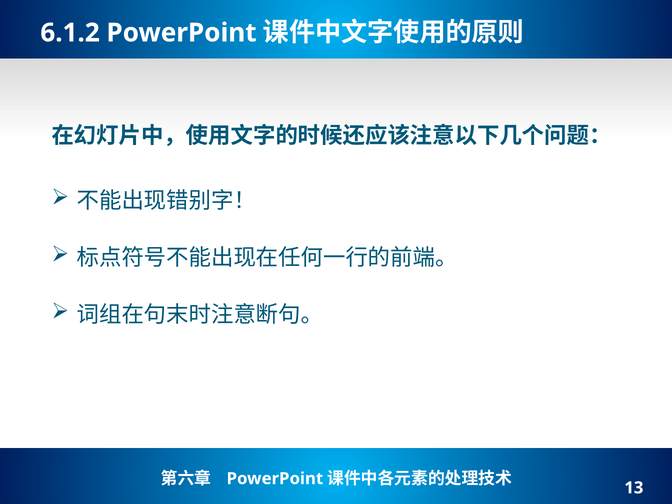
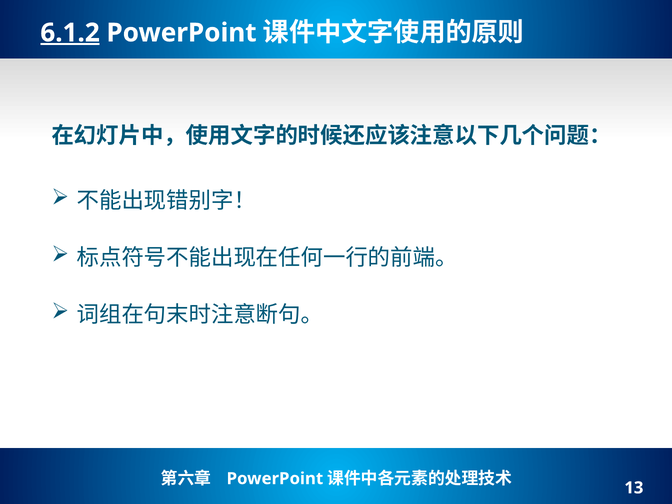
6.1.2 underline: none -> present
